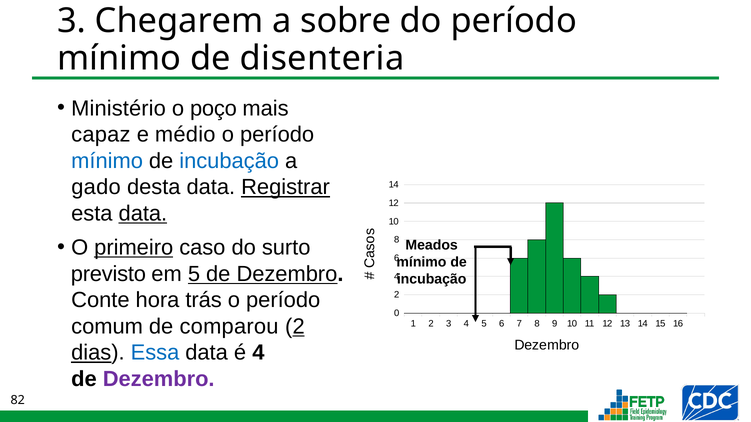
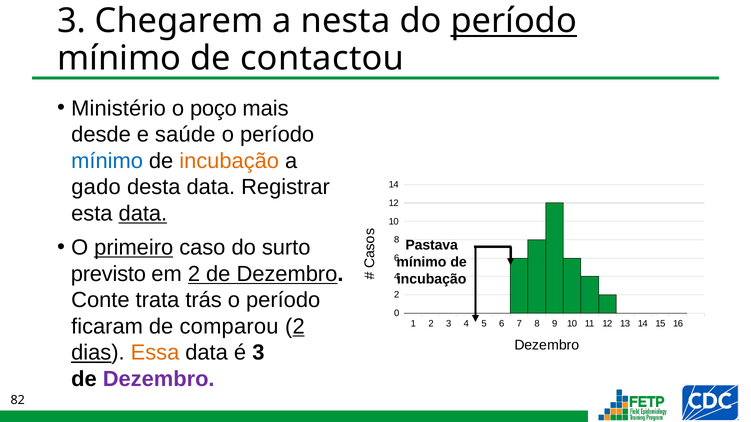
sobre: sobre -> nesta
período at (514, 21) underline: none -> present
disenteria: disenteria -> contactou
capaz: capaz -> desde
médio: médio -> saúde
incubação at (229, 161) colour: blue -> orange
Registrar underline: present -> none
Meados: Meados -> Pastava
em 5: 5 -> 2
hora: hora -> trata
comum: comum -> ficaram
Essa colour: blue -> orange
é 4: 4 -> 3
